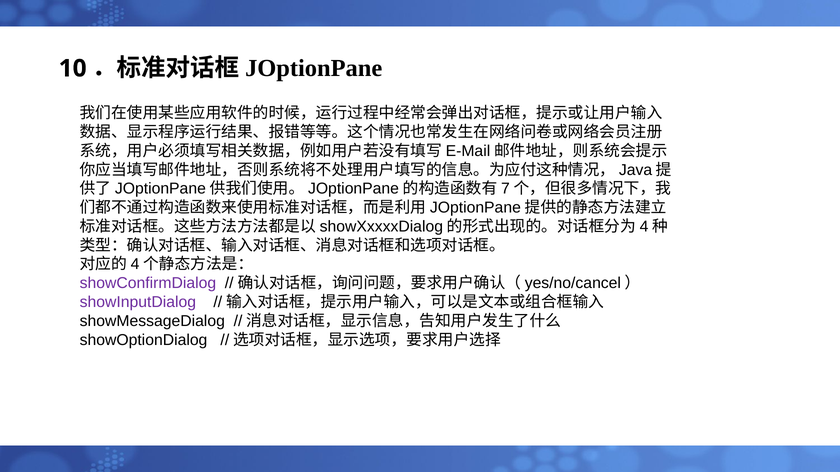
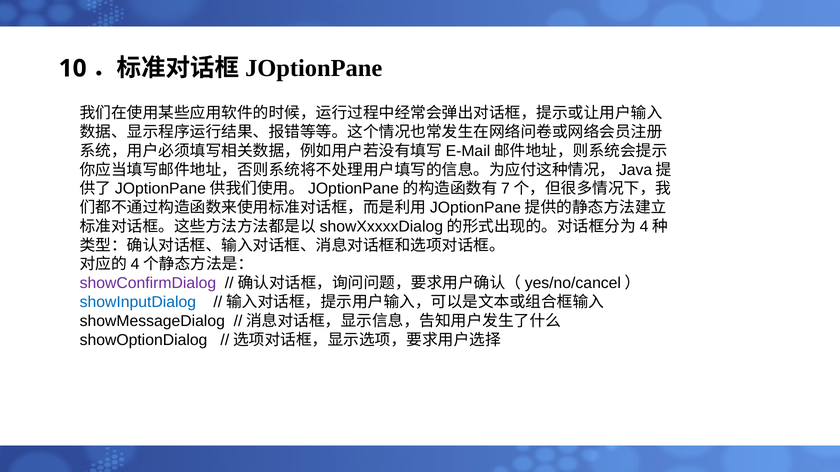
showInputDialog colour: purple -> blue
